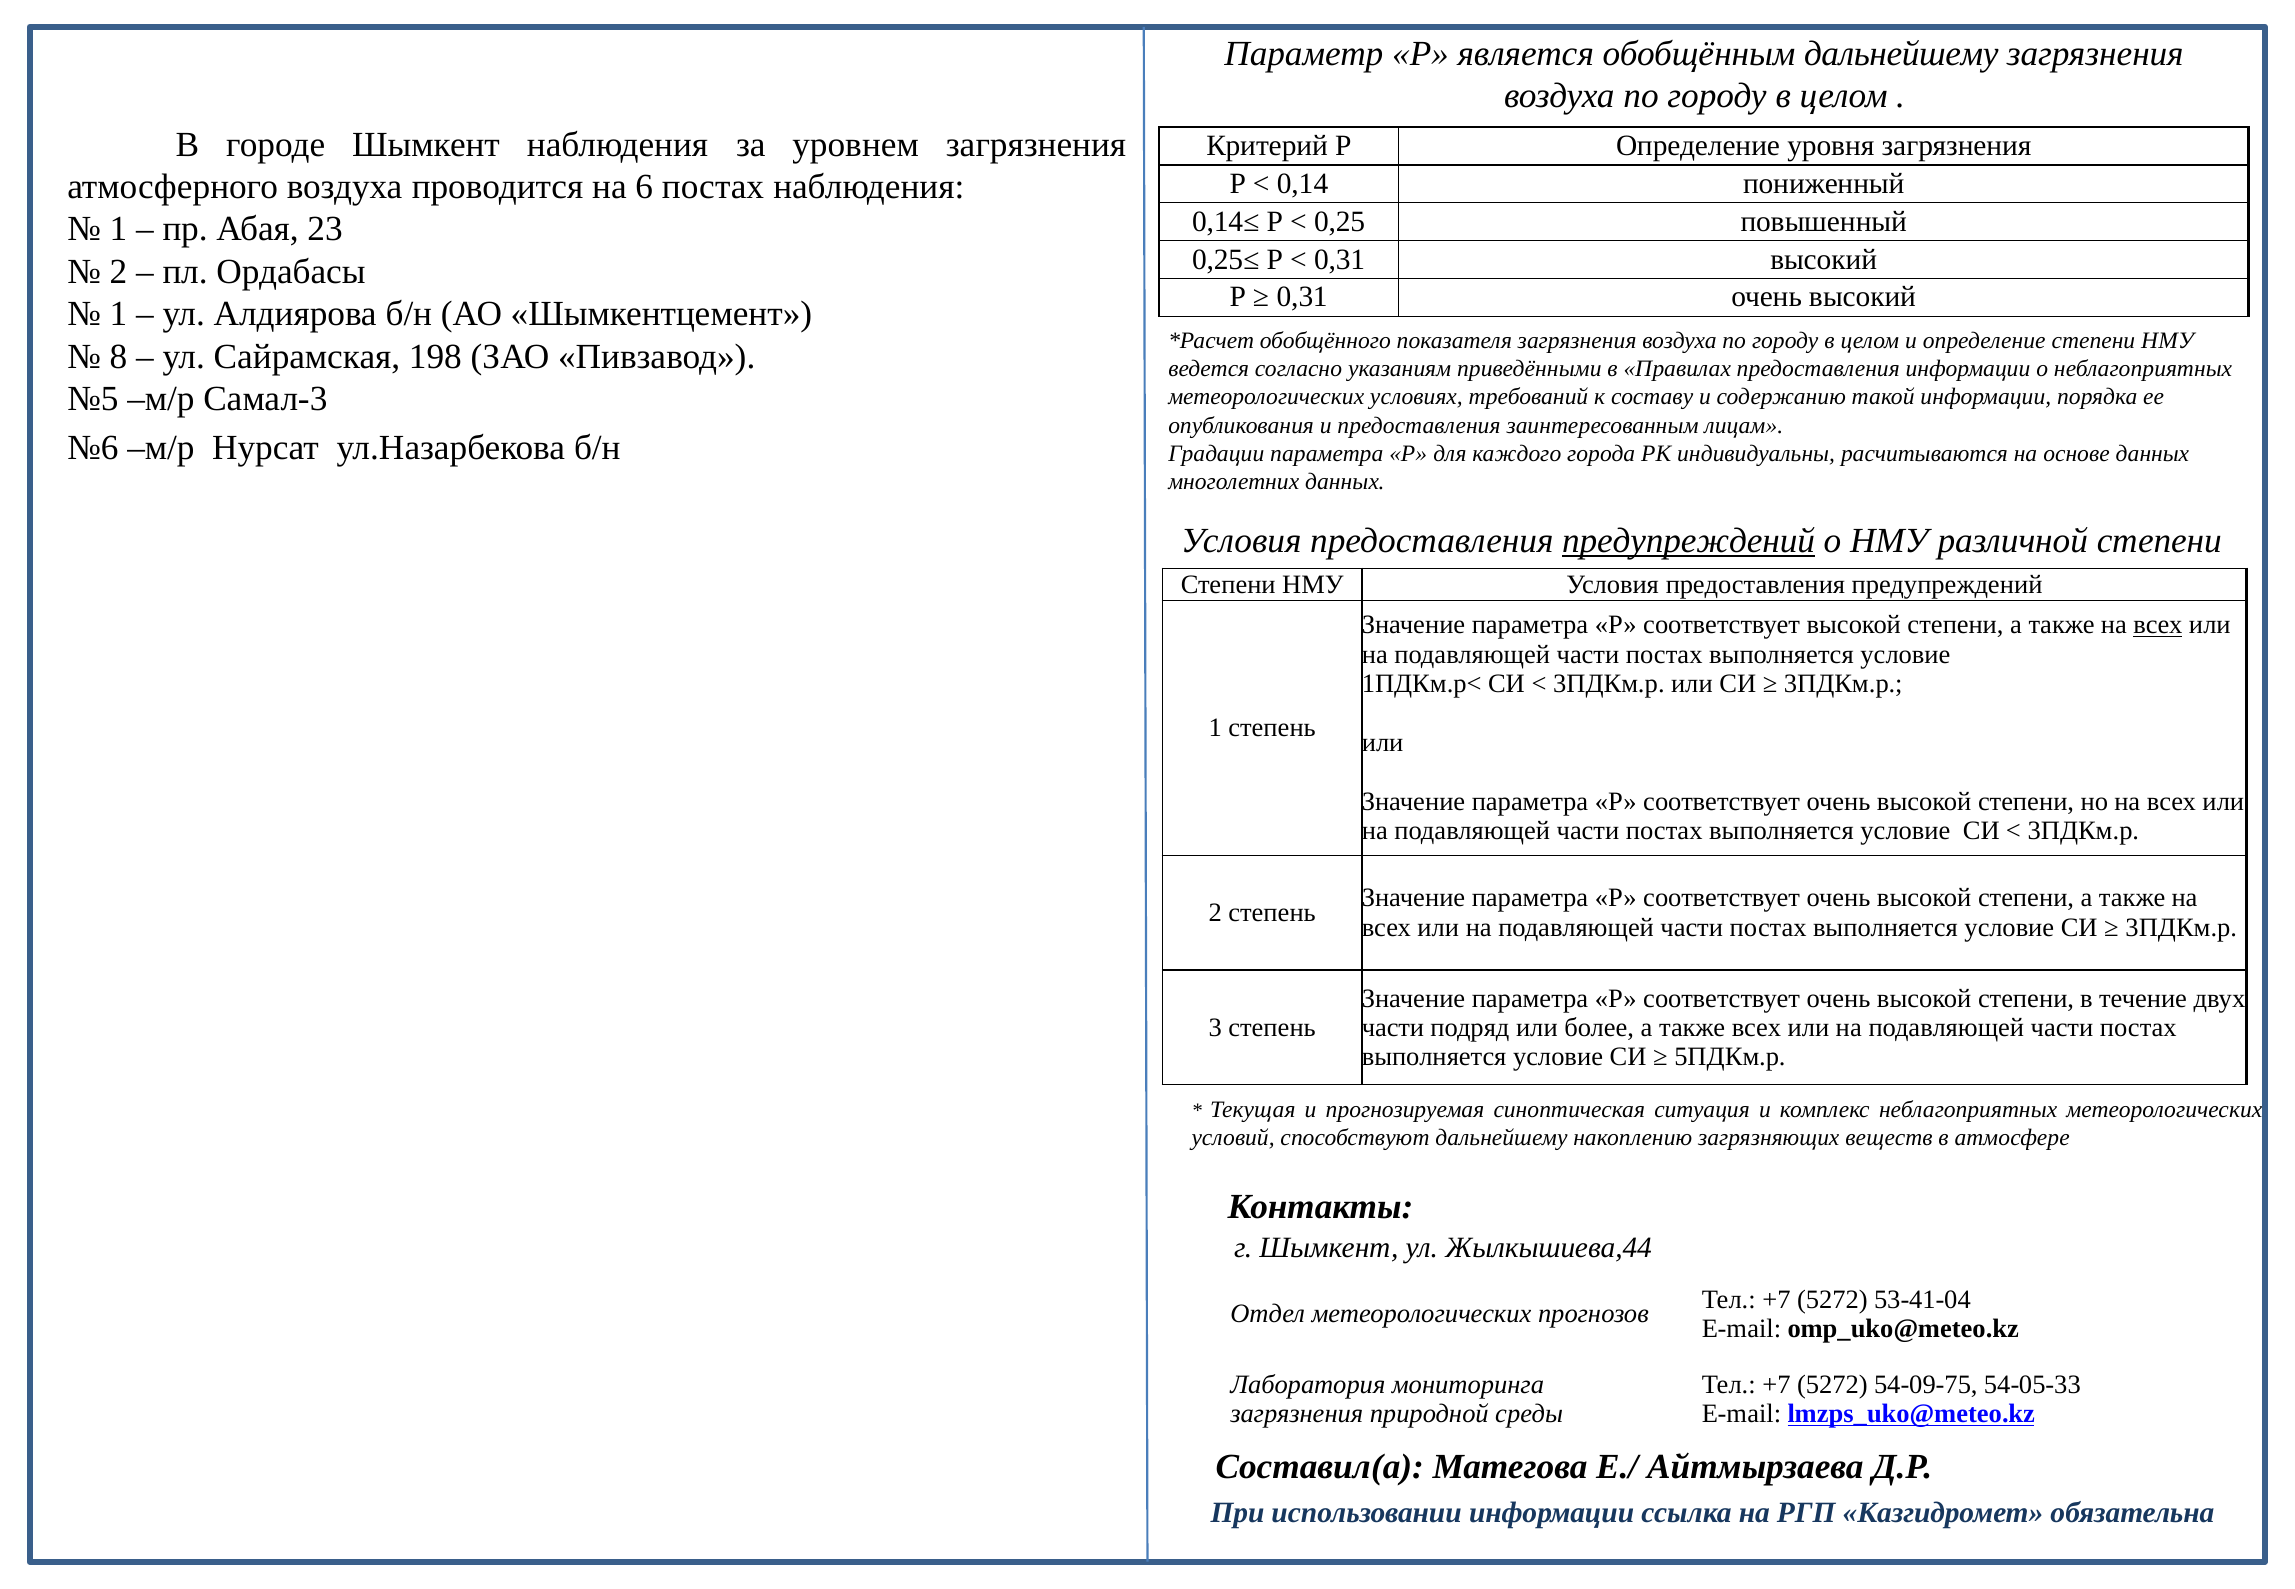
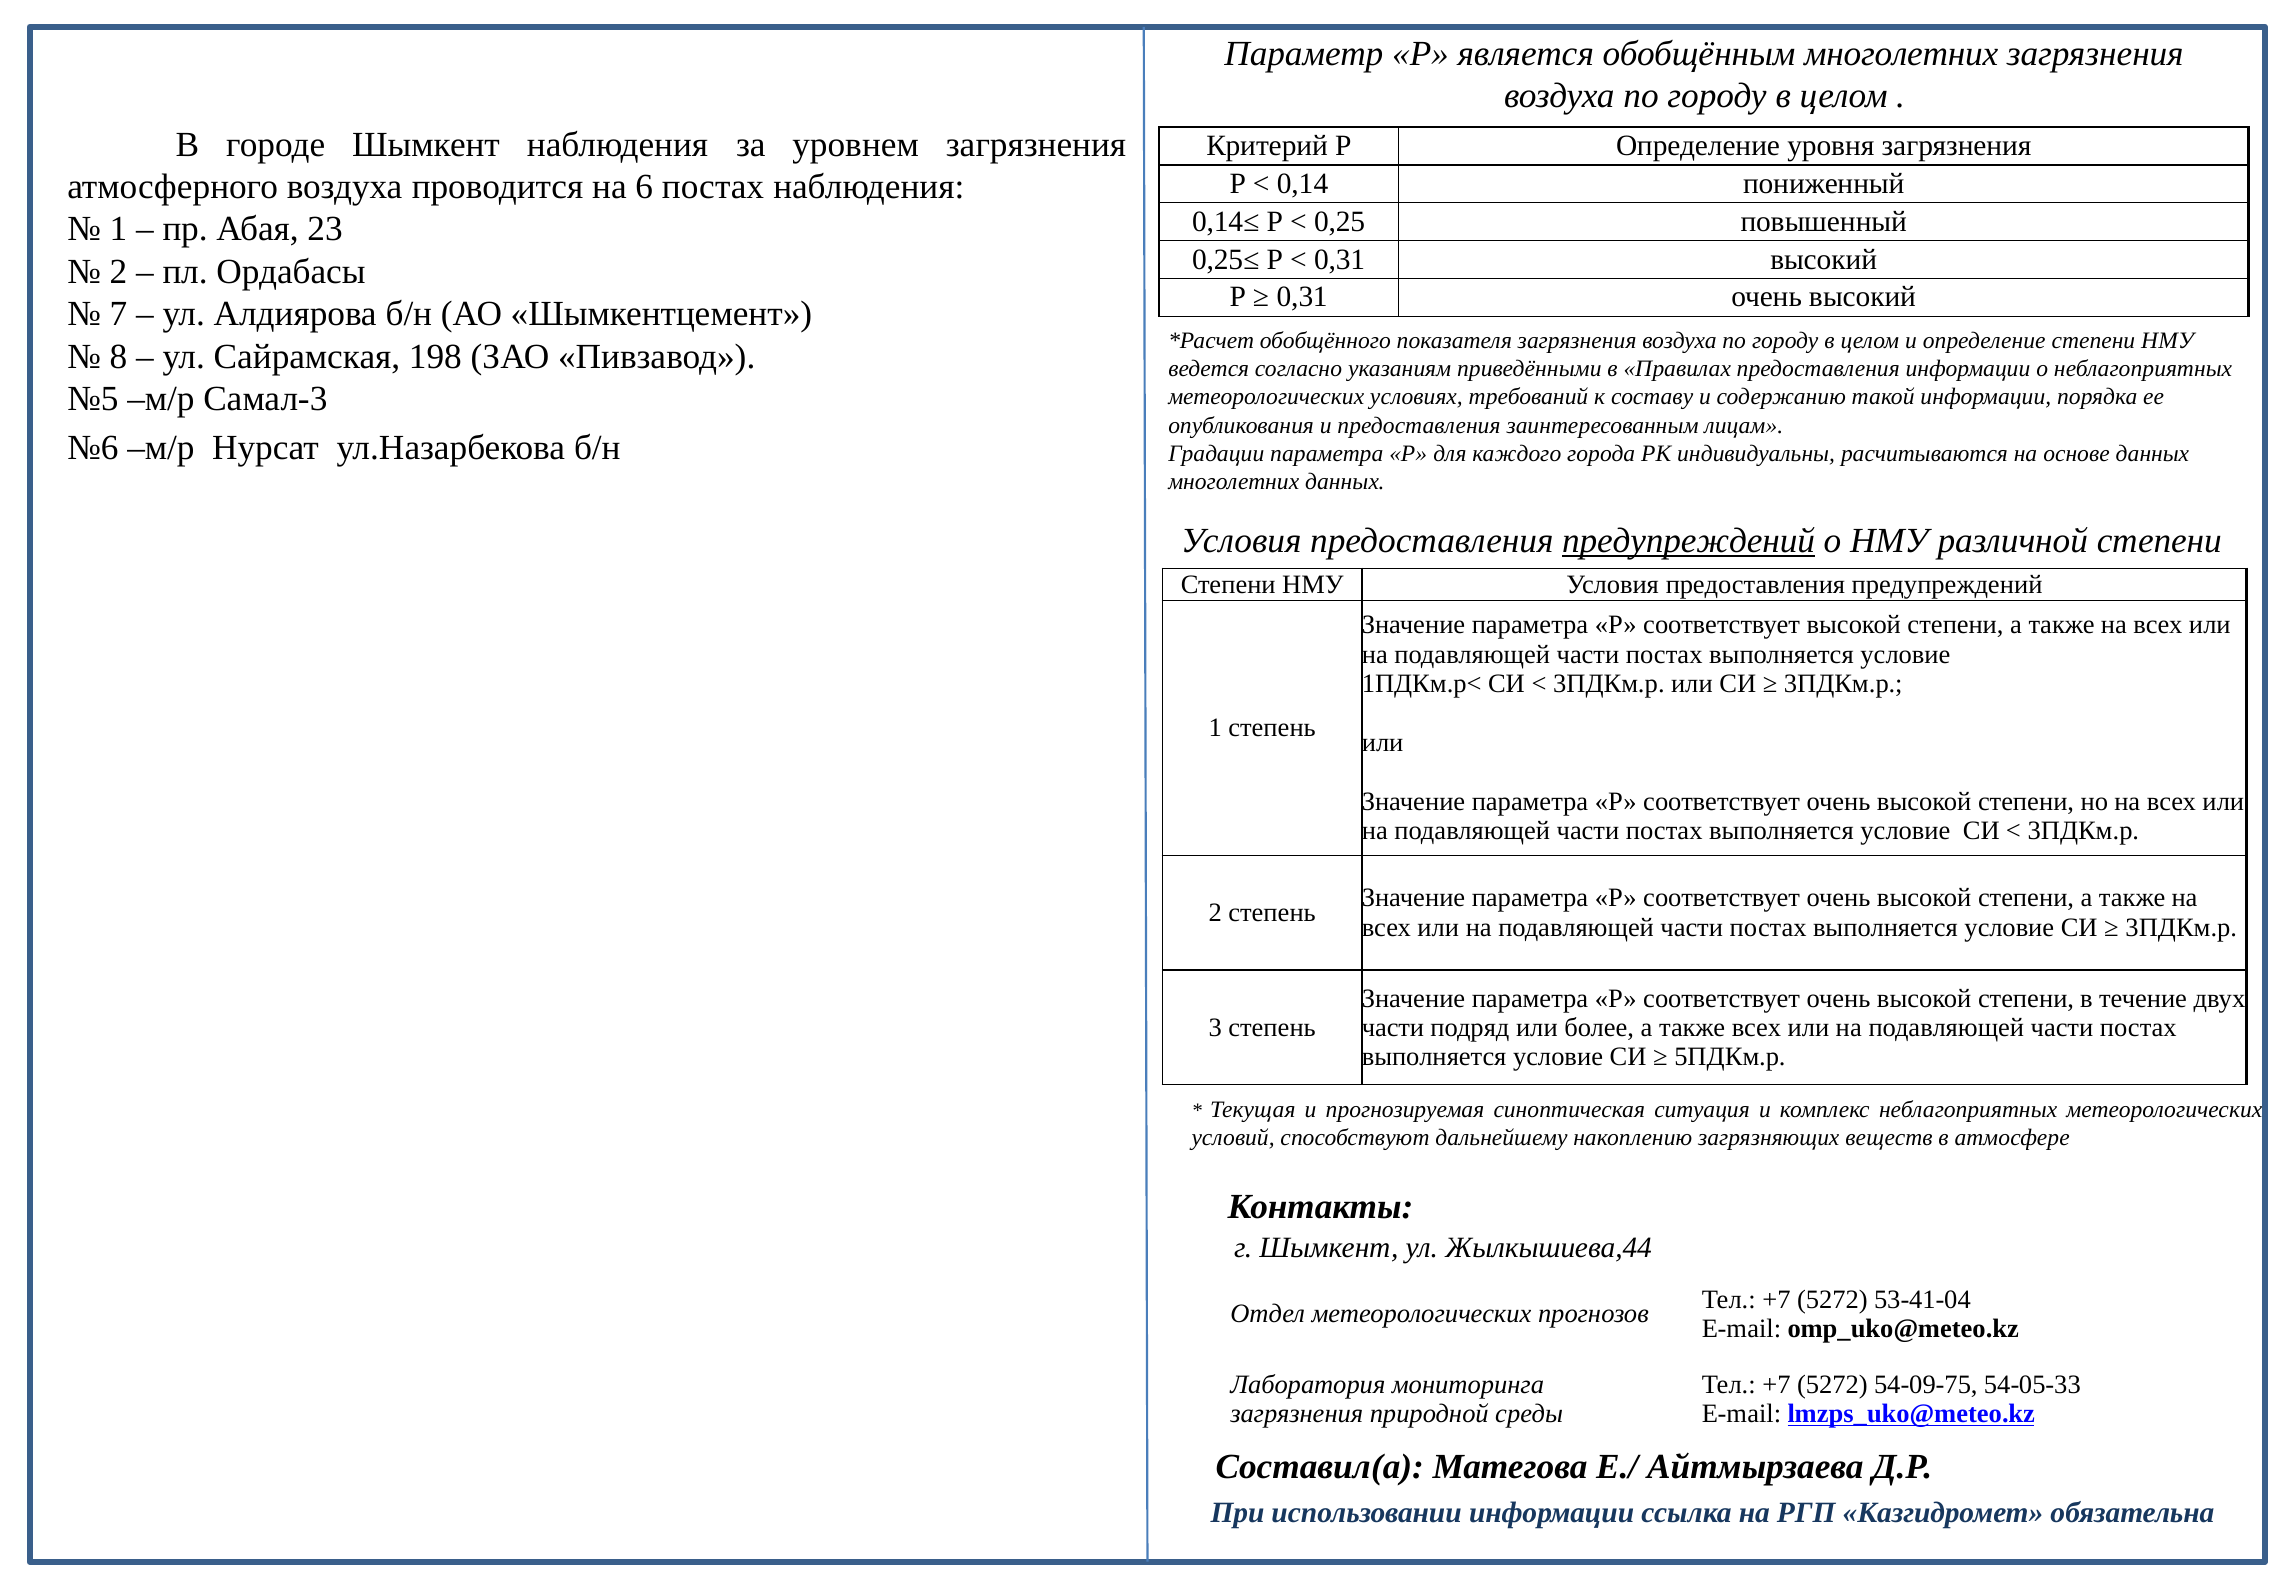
обобщённым дальнейшему: дальнейшему -> многолетних
1 at (118, 314): 1 -> 7
всех at (2158, 625) underline: present -> none
